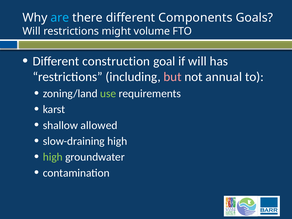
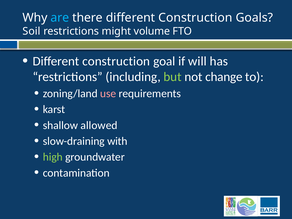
there different Components: Components -> Construction
Will at (32, 31): Will -> Soil
but colour: pink -> light green
annual: annual -> change
use colour: light green -> pink
slow-draining high: high -> with
